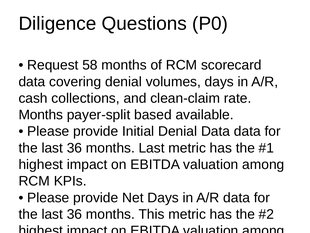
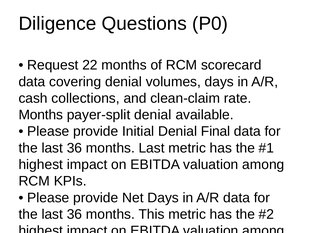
58: 58 -> 22
payer-split based: based -> denial
Denial Data: Data -> Final
